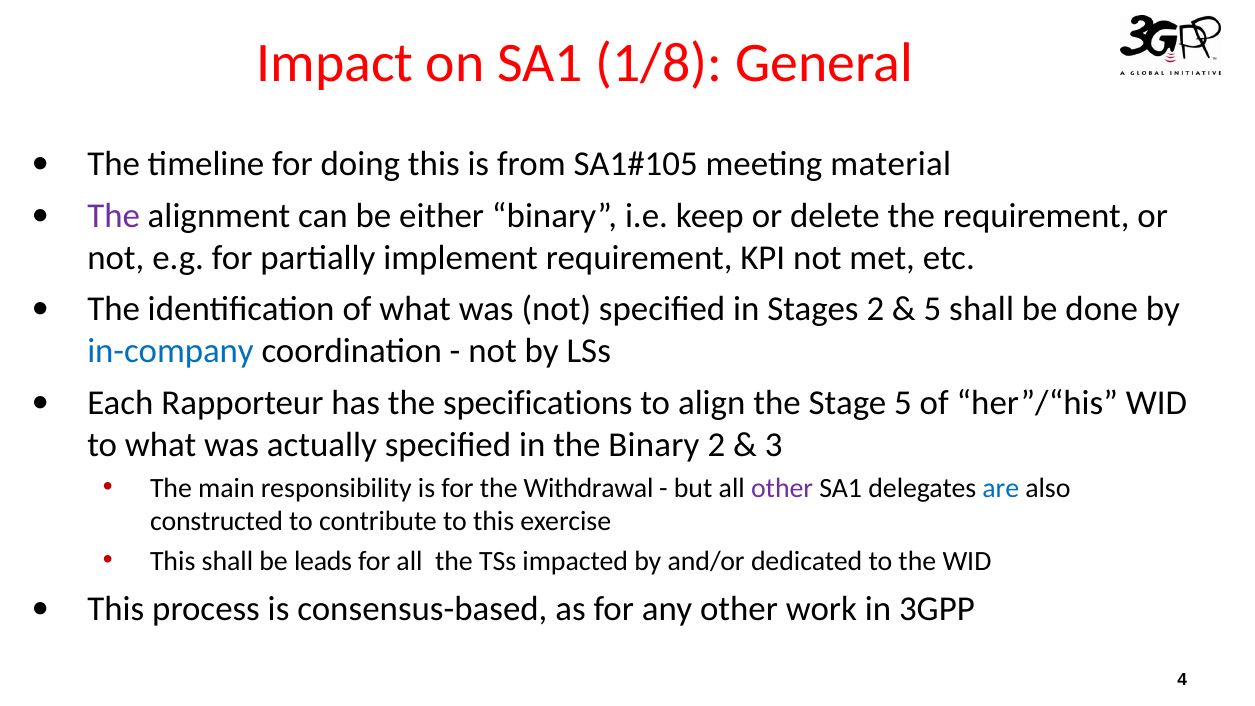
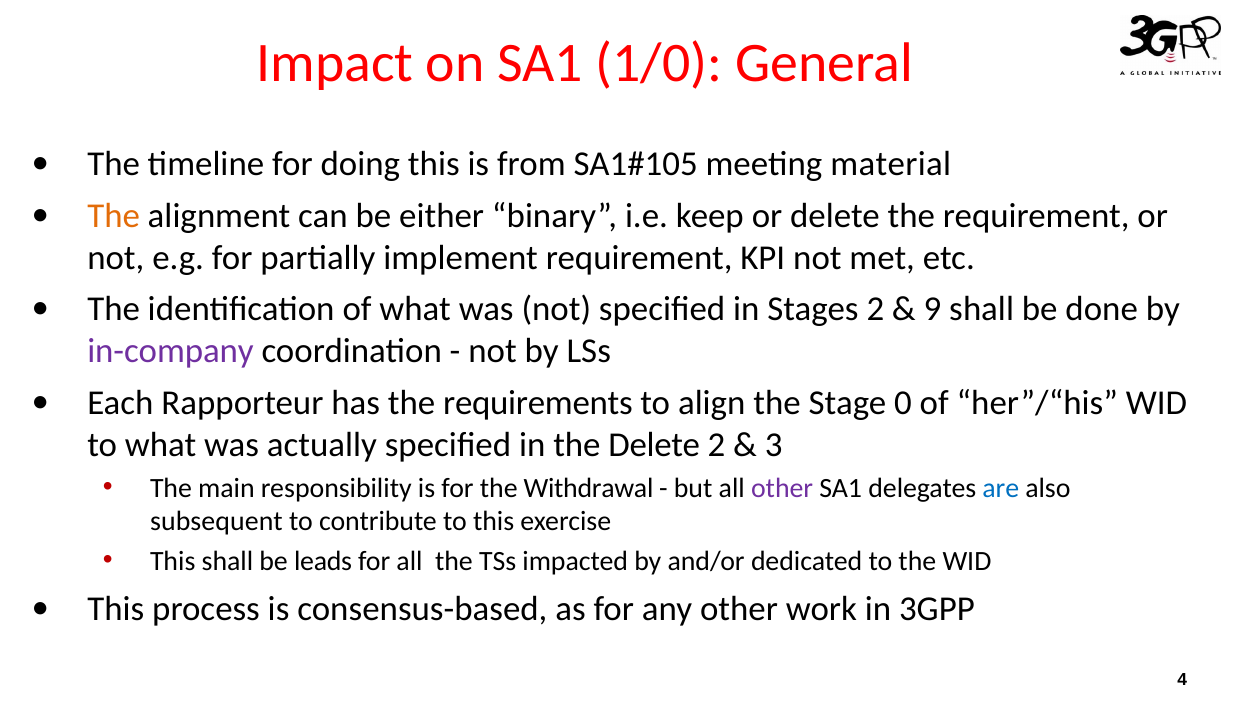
1/8: 1/8 -> 1/0
The at (114, 216) colour: purple -> orange
5 at (933, 309): 5 -> 9
in-company colour: blue -> purple
specifications: specifications -> requirements
Stage 5: 5 -> 0
the Binary: Binary -> Delete
constructed: constructed -> subsequent
